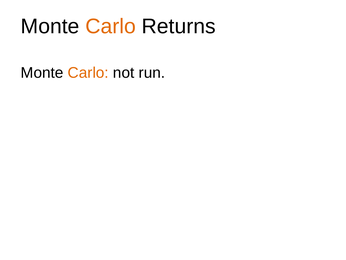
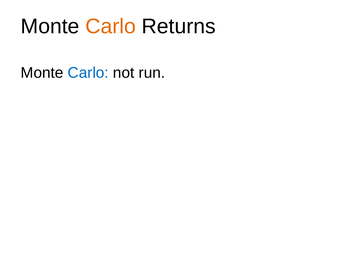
Carlo at (88, 73) colour: orange -> blue
